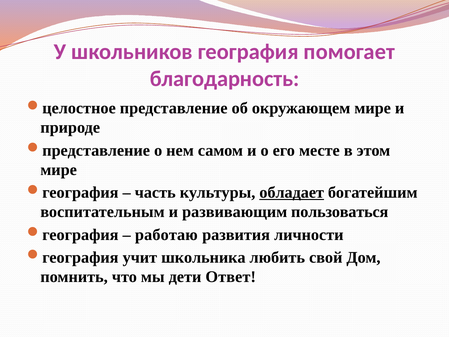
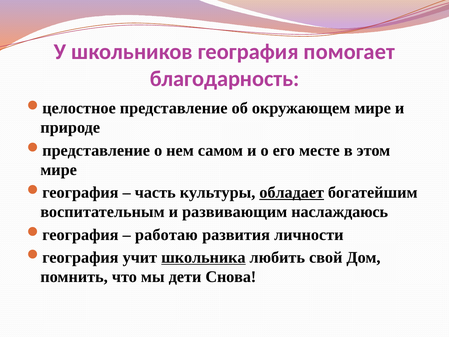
пользоваться: пользоваться -> наслаждаюсь
школьника underline: none -> present
Ответ: Ответ -> Снова
